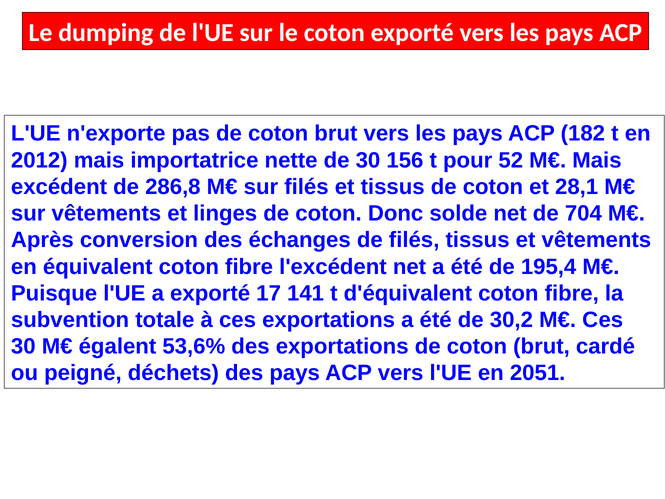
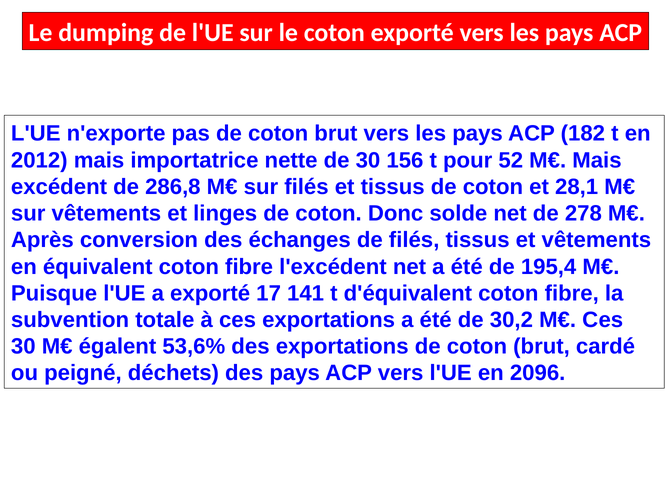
704: 704 -> 278
2051: 2051 -> 2096
